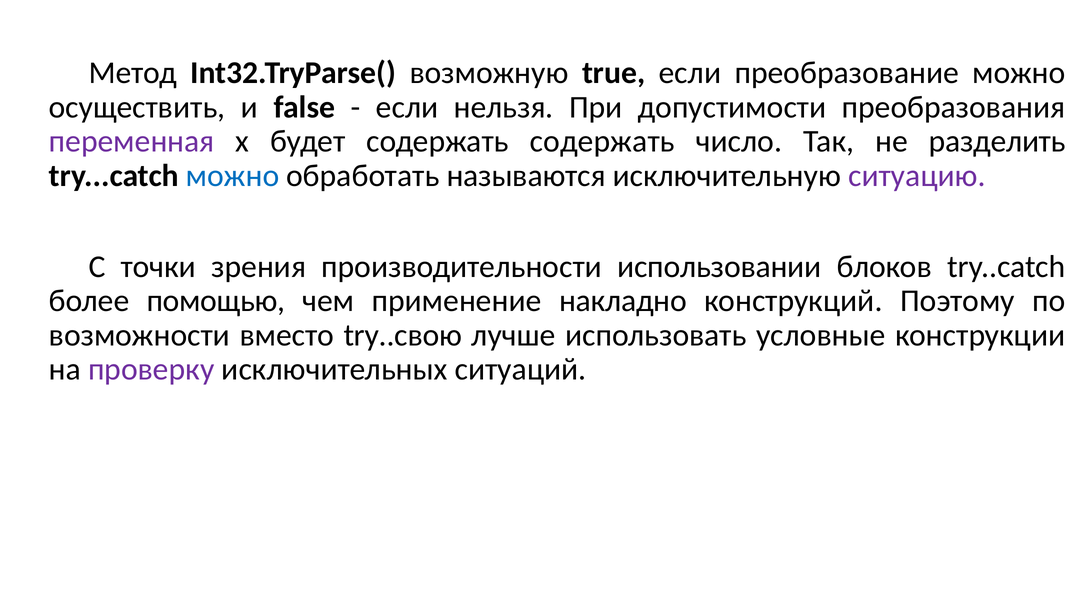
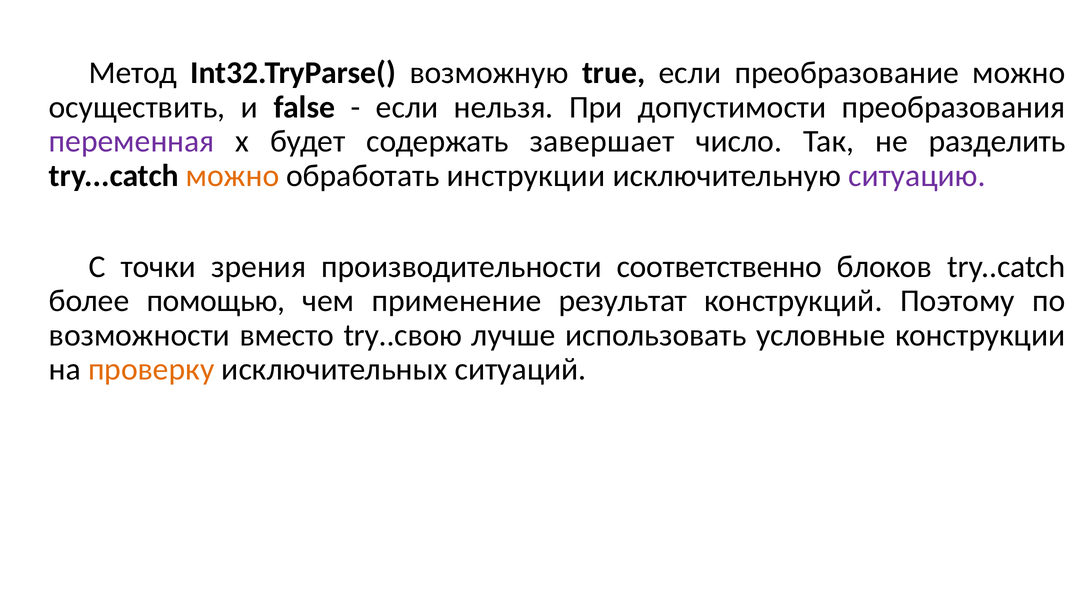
содержать содержать: содержать -> завершает
можно at (233, 176) colour: blue -> orange
называются: называются -> инструкции
использовании: использовании -> соответственно
накладно: накладно -> результат
проверку colour: purple -> orange
